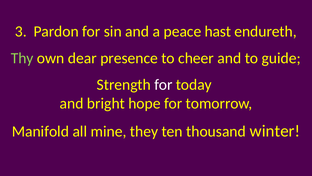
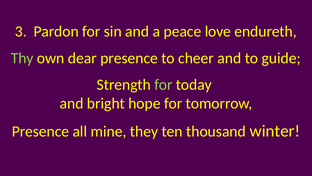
hast: hast -> love
for at (163, 84) colour: white -> light green
Manifold at (40, 131): Manifold -> Presence
